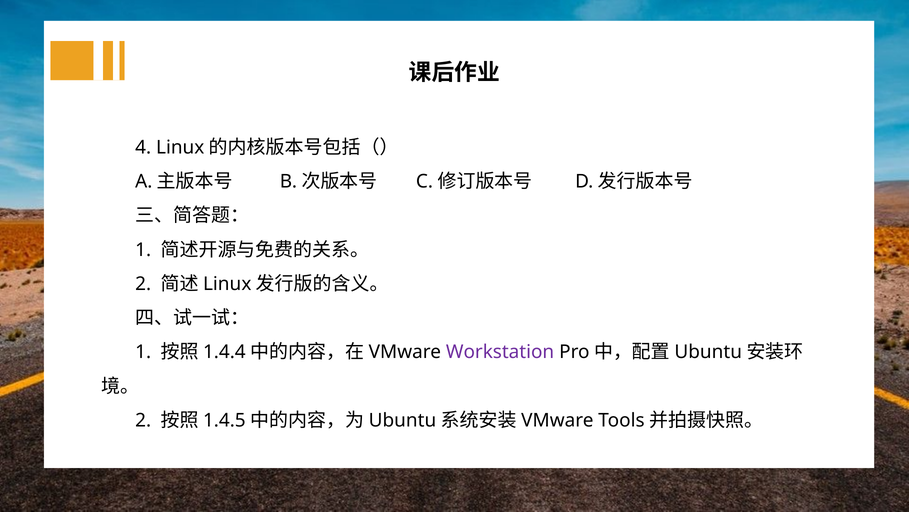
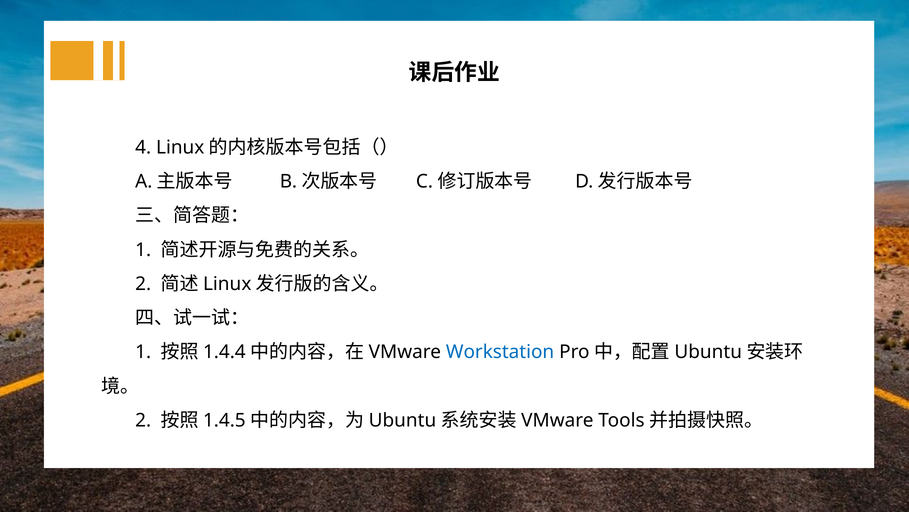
Workstation colour: purple -> blue
